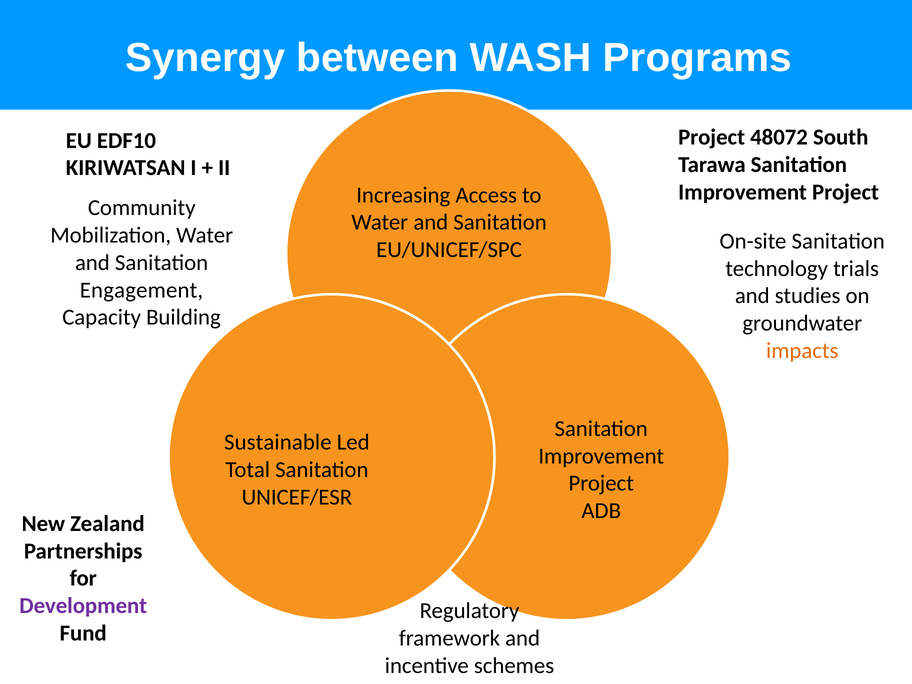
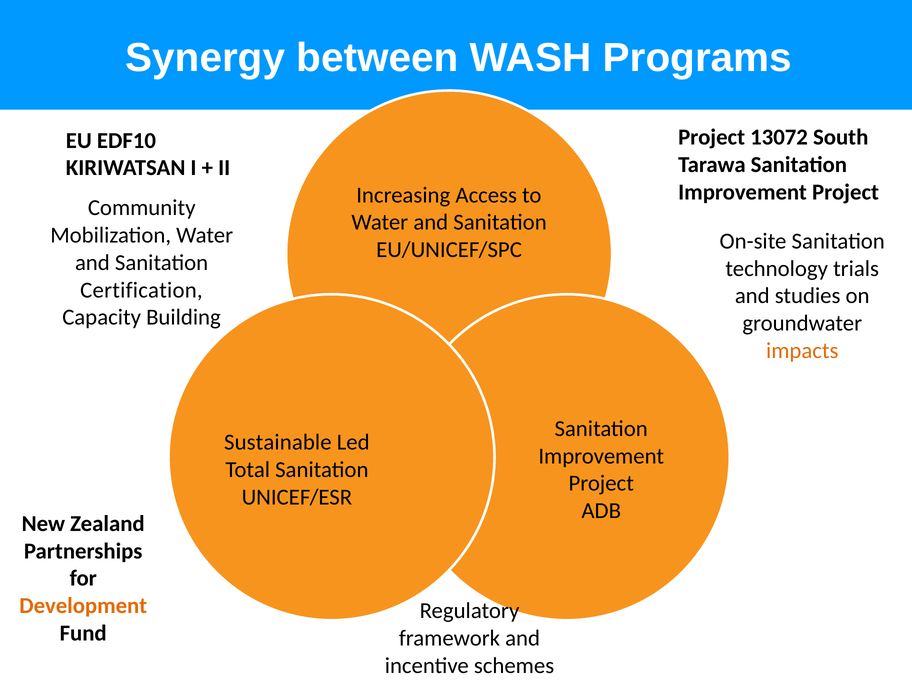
48072: 48072 -> 13072
Engagement: Engagement -> Certification
Development colour: purple -> orange
